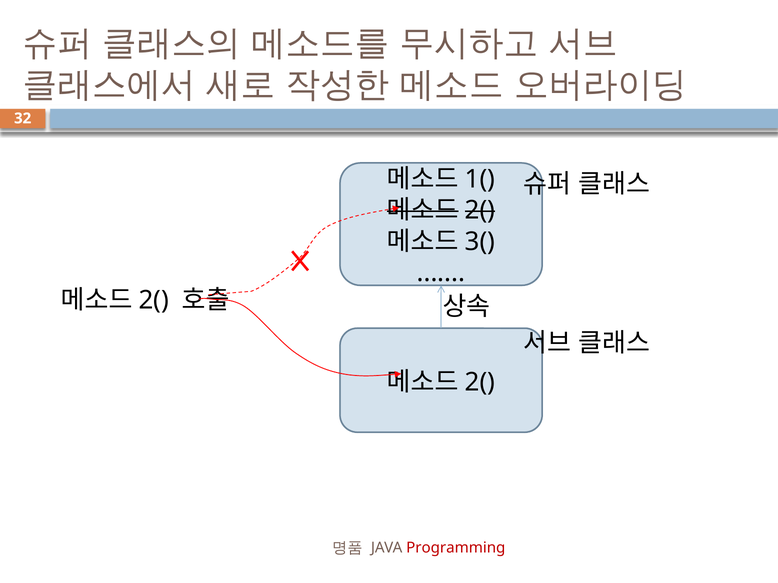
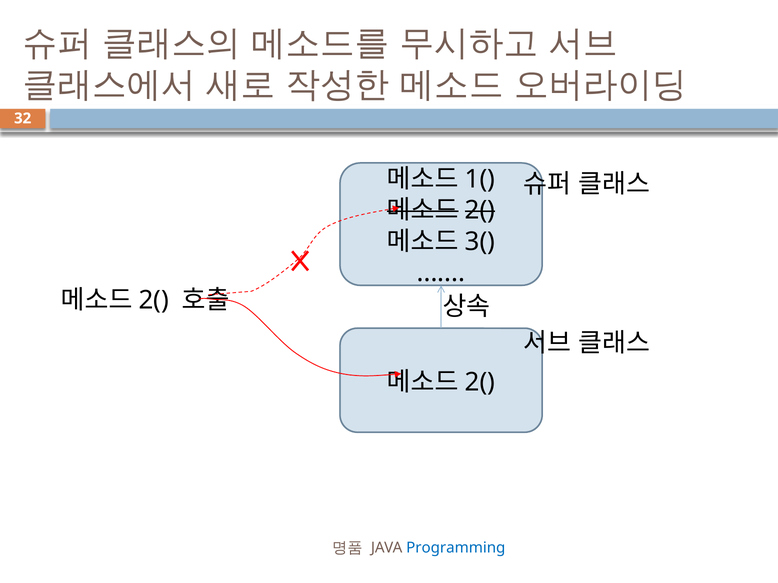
Programming colour: red -> blue
